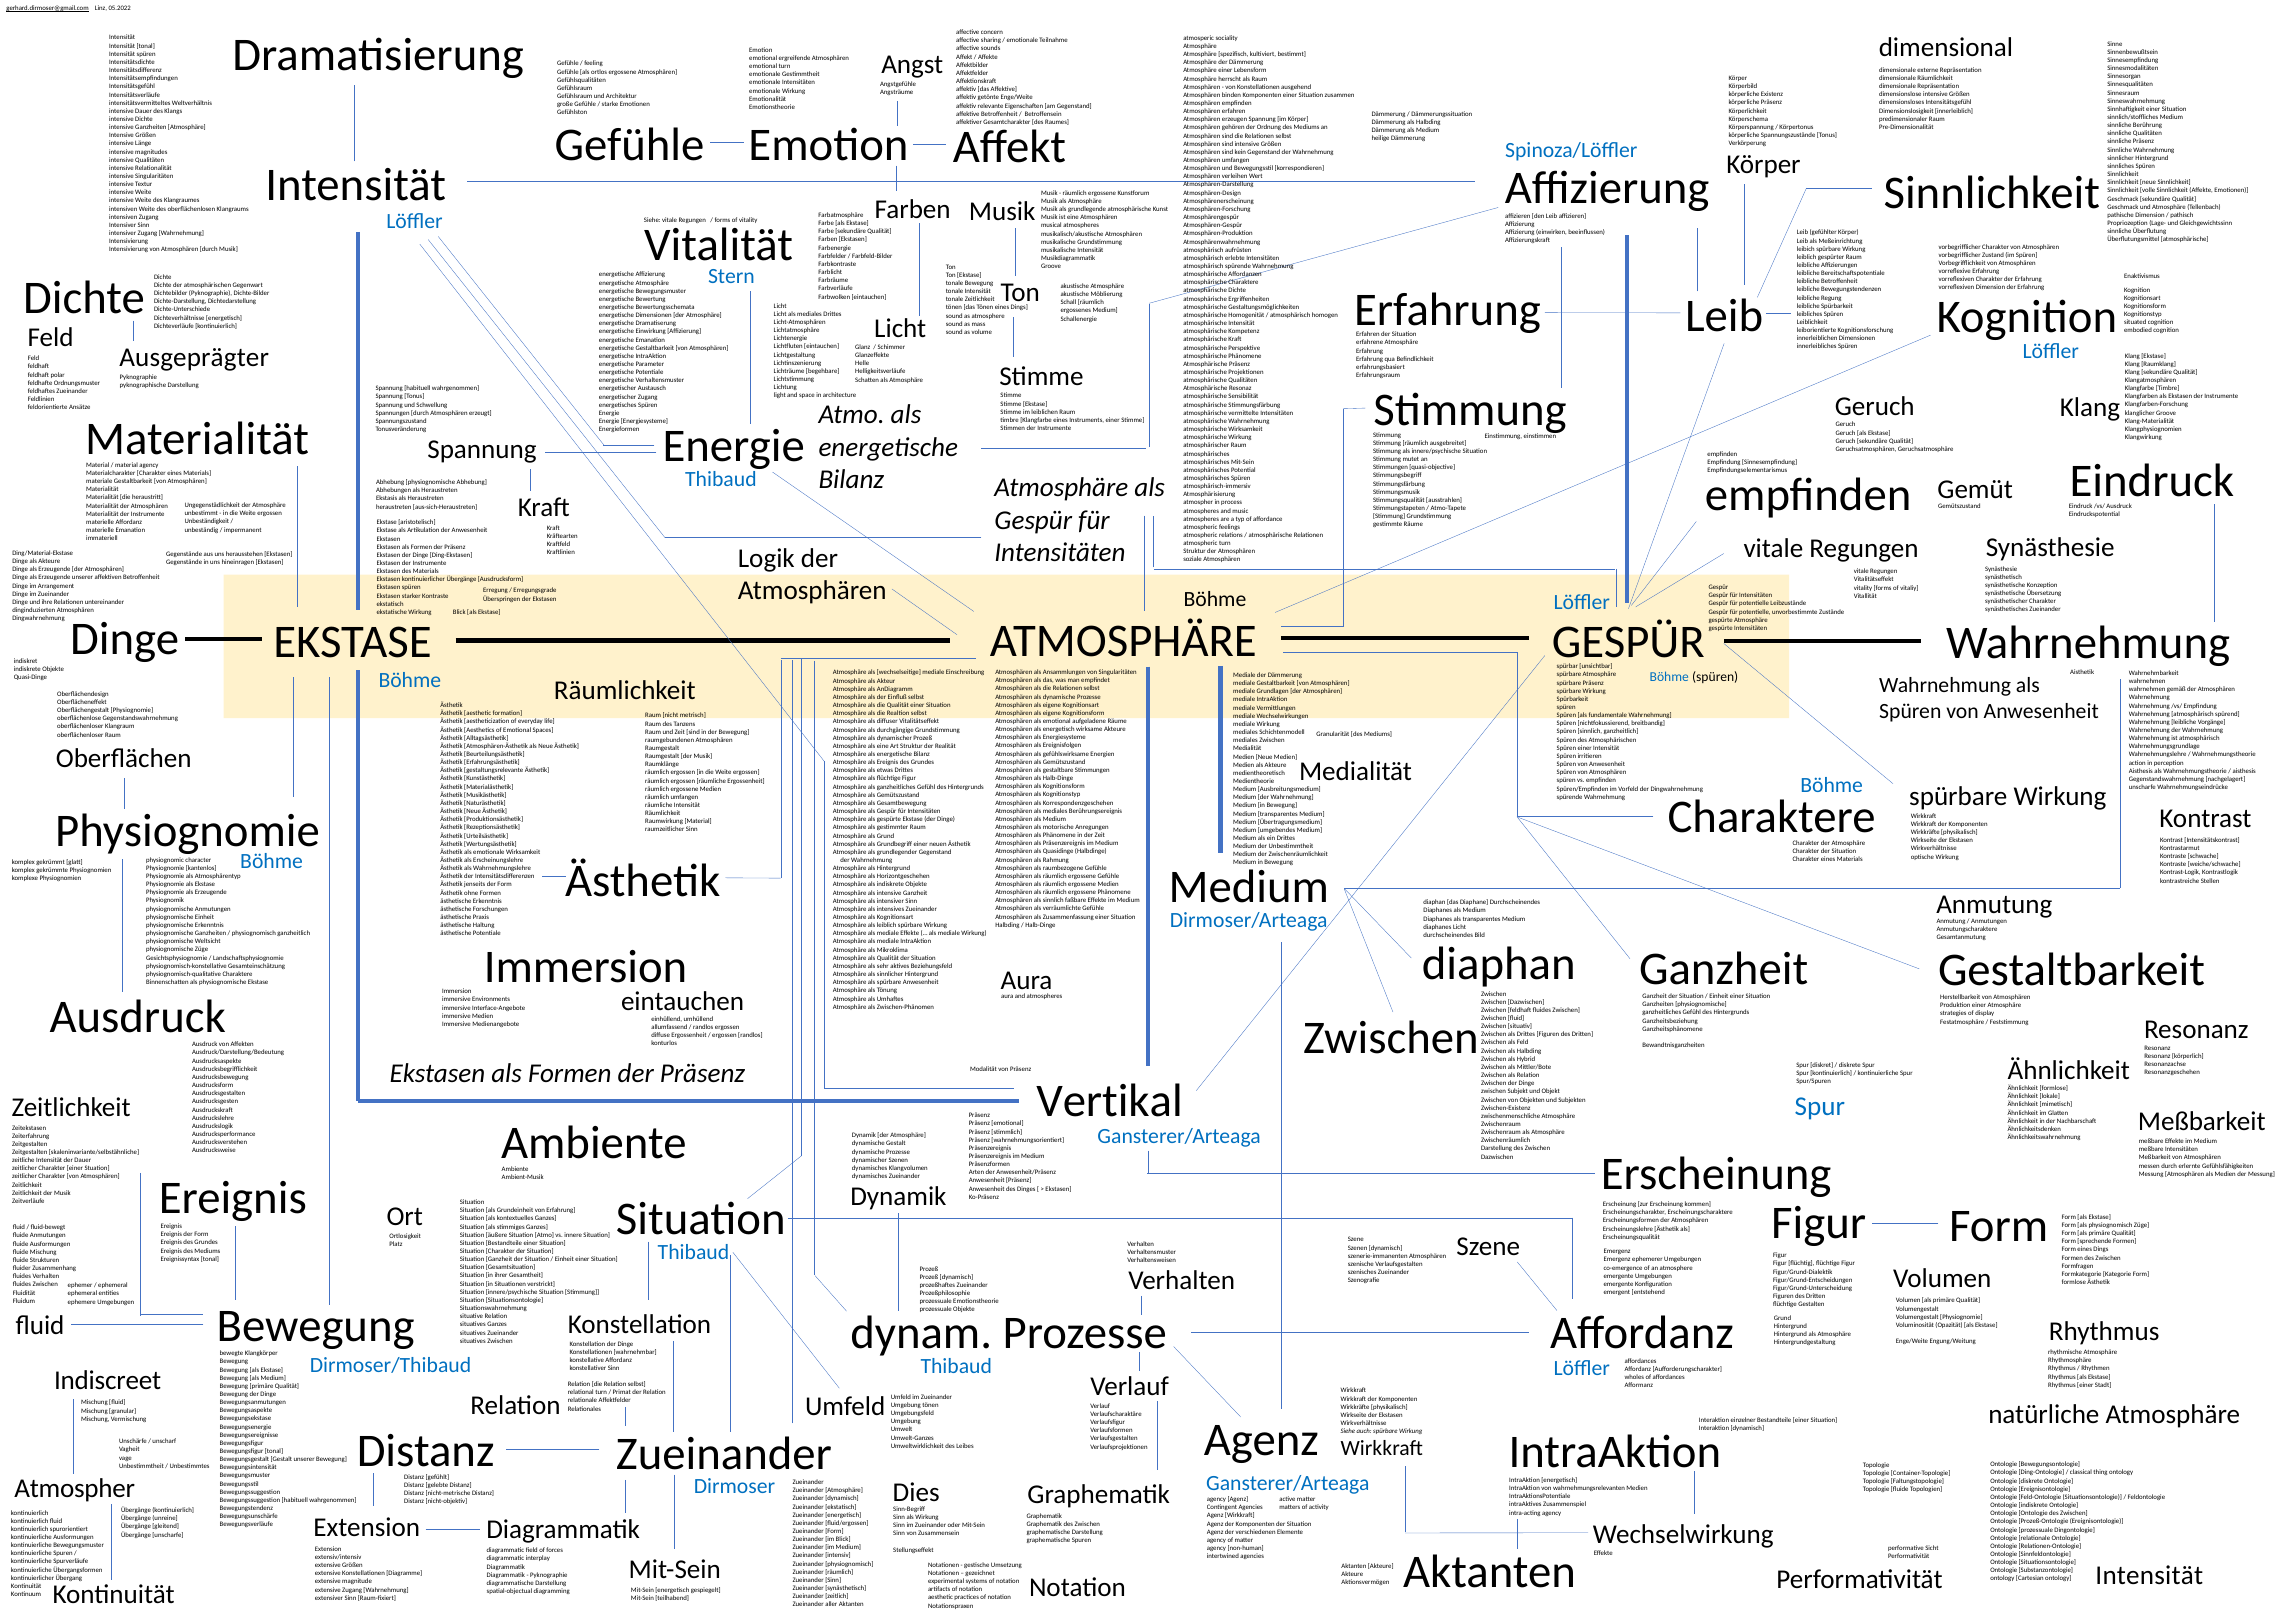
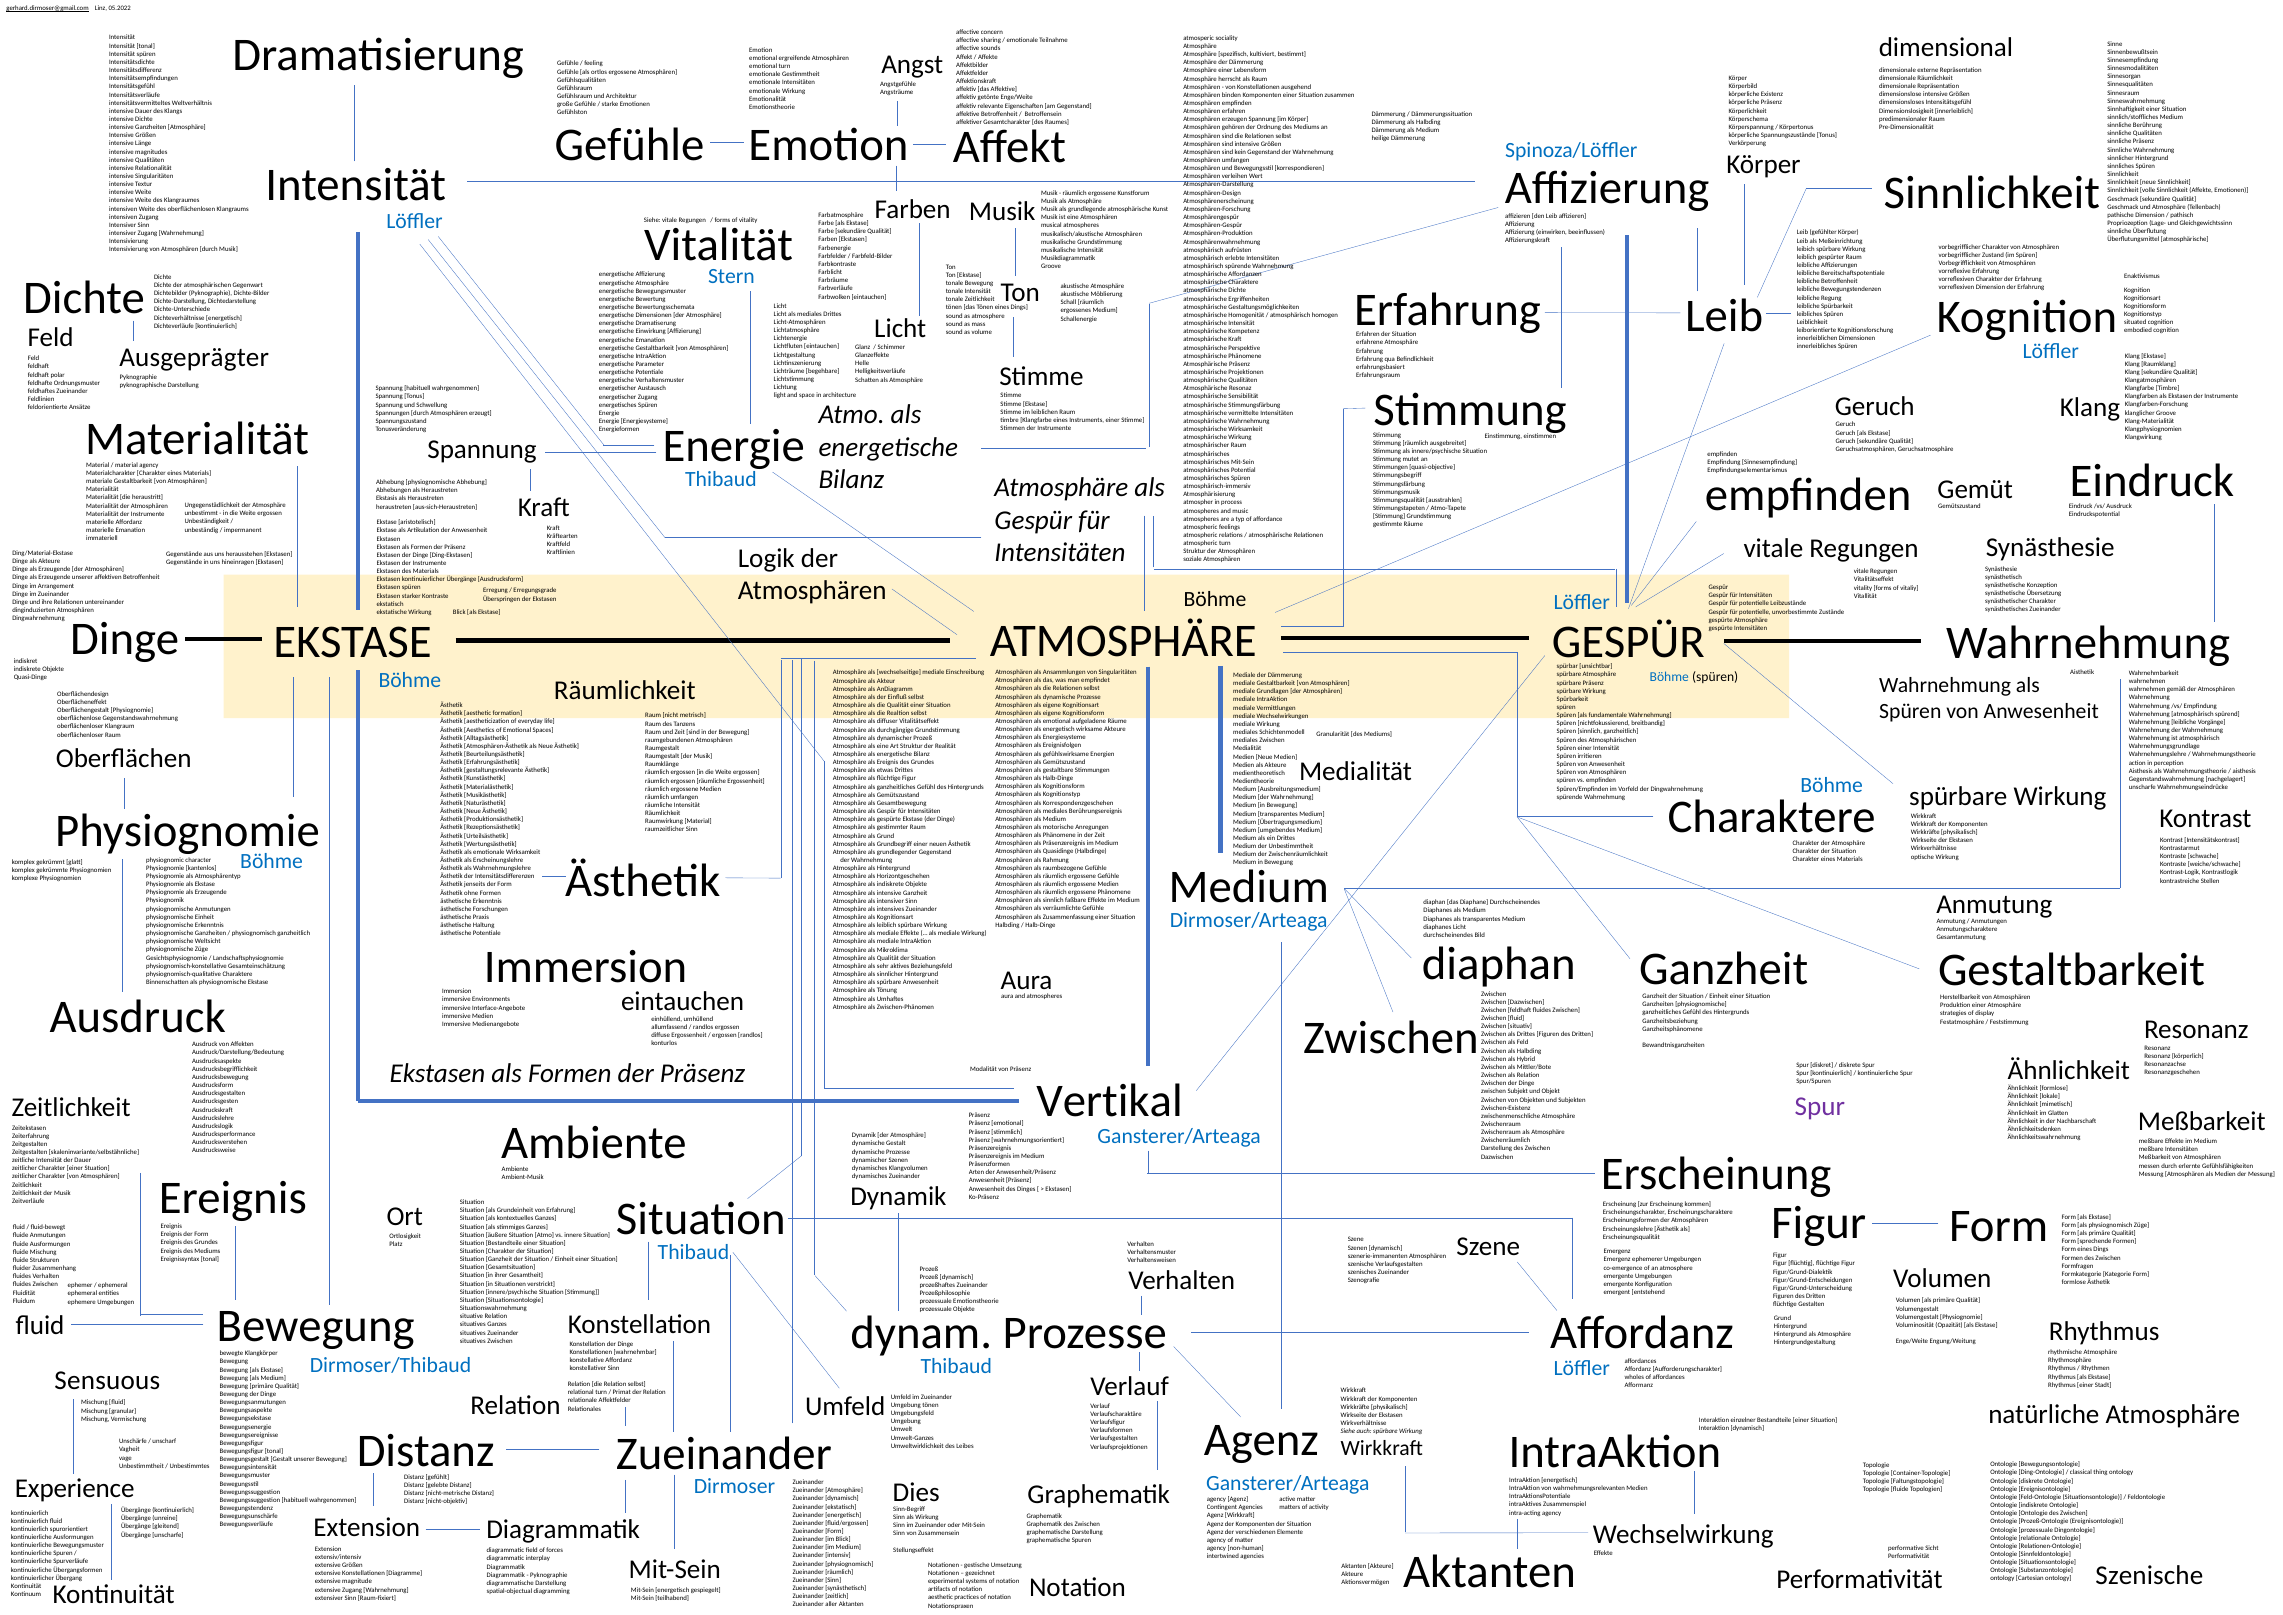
Spur at (1820, 1106) colour: blue -> purple
Indiscreet: Indiscreet -> Sensuous
Atmospher at (75, 1488): Atmospher -> Experience
ontology Intensität: Intensität -> Szenische
